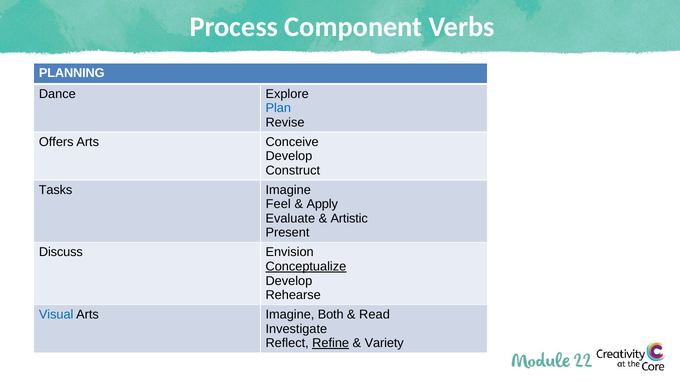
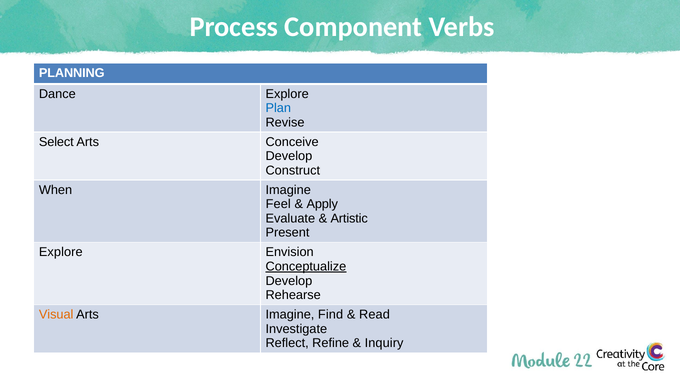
Offers: Offers -> Select
Tasks: Tasks -> When
Discuss at (61, 252): Discuss -> Explore
Visual colour: blue -> orange
Both: Both -> Find
Refine underline: present -> none
Variety: Variety -> Inquiry
